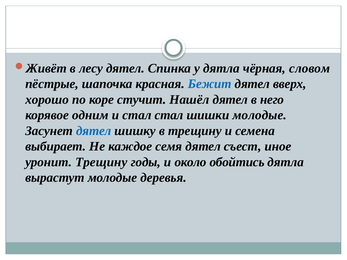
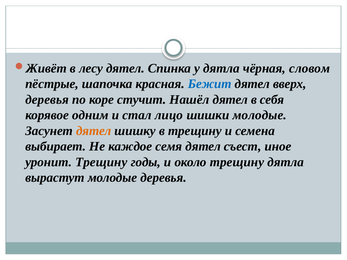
хорошо at (47, 100): хорошо -> деревья
него: него -> себя
стал стал: стал -> лицо
дятел at (94, 131) colour: blue -> orange
около обойтись: обойтись -> трещину
